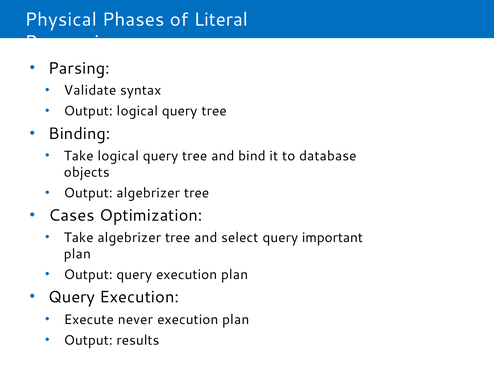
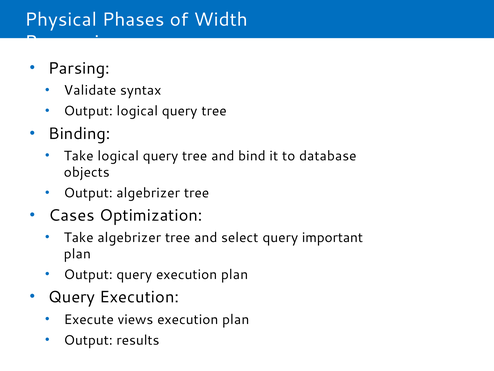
Literal: Literal -> Width
never: never -> views
